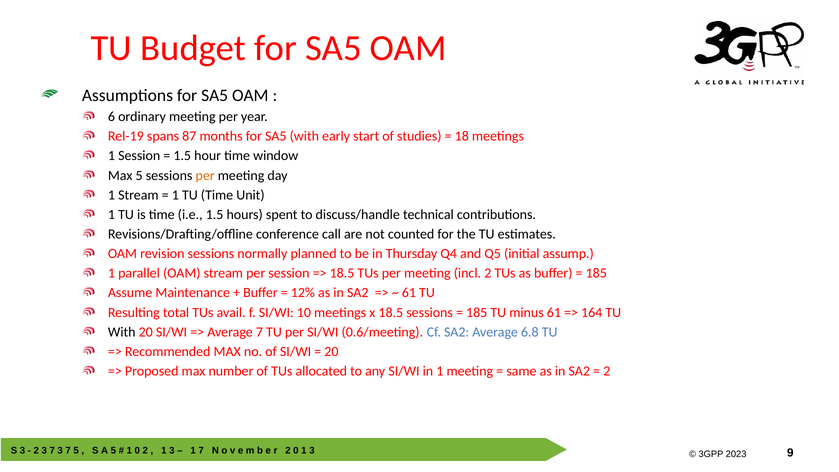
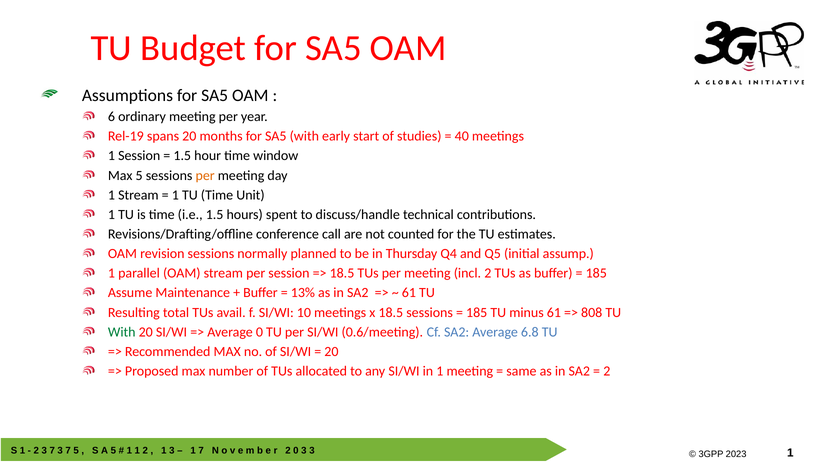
spans 87: 87 -> 20
18: 18 -> 40
12%: 12% -> 13%
164: 164 -> 808
With at (122, 332) colour: black -> green
Average 7: 7 -> 0
3 at (22, 451): 3 -> 1
1 0: 0 -> 1
1 at (304, 451): 1 -> 3
9 at (790, 453): 9 -> 1
